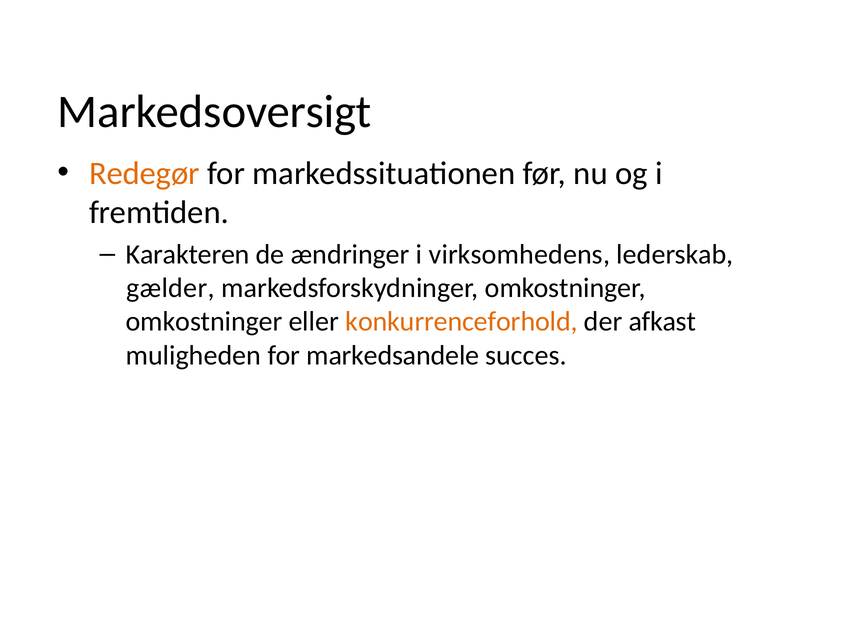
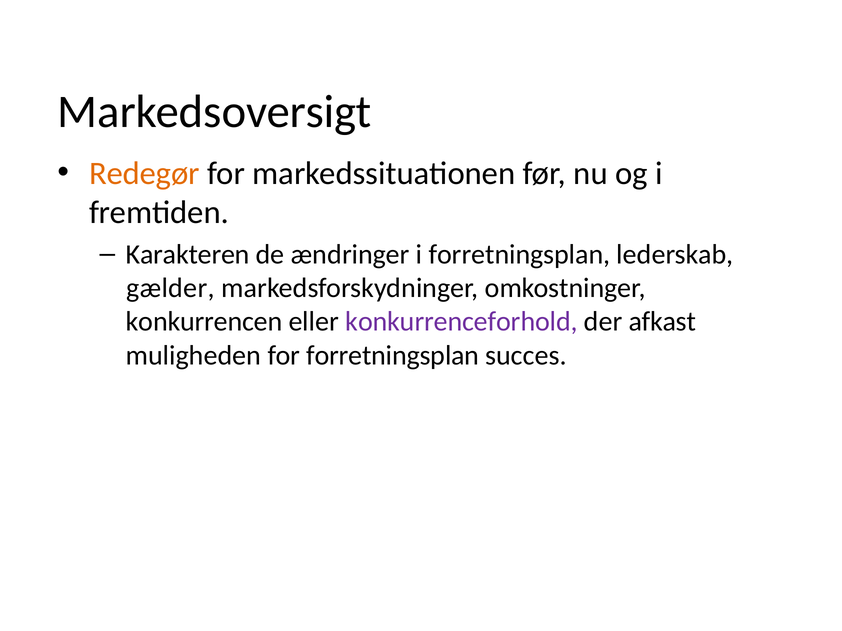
i virksomhedens: virksomhedens -> forretningsplan
omkostninger at (204, 322): omkostninger -> konkurrencen
konkurrenceforhold colour: orange -> purple
for markedsandele: markedsandele -> forretningsplan
